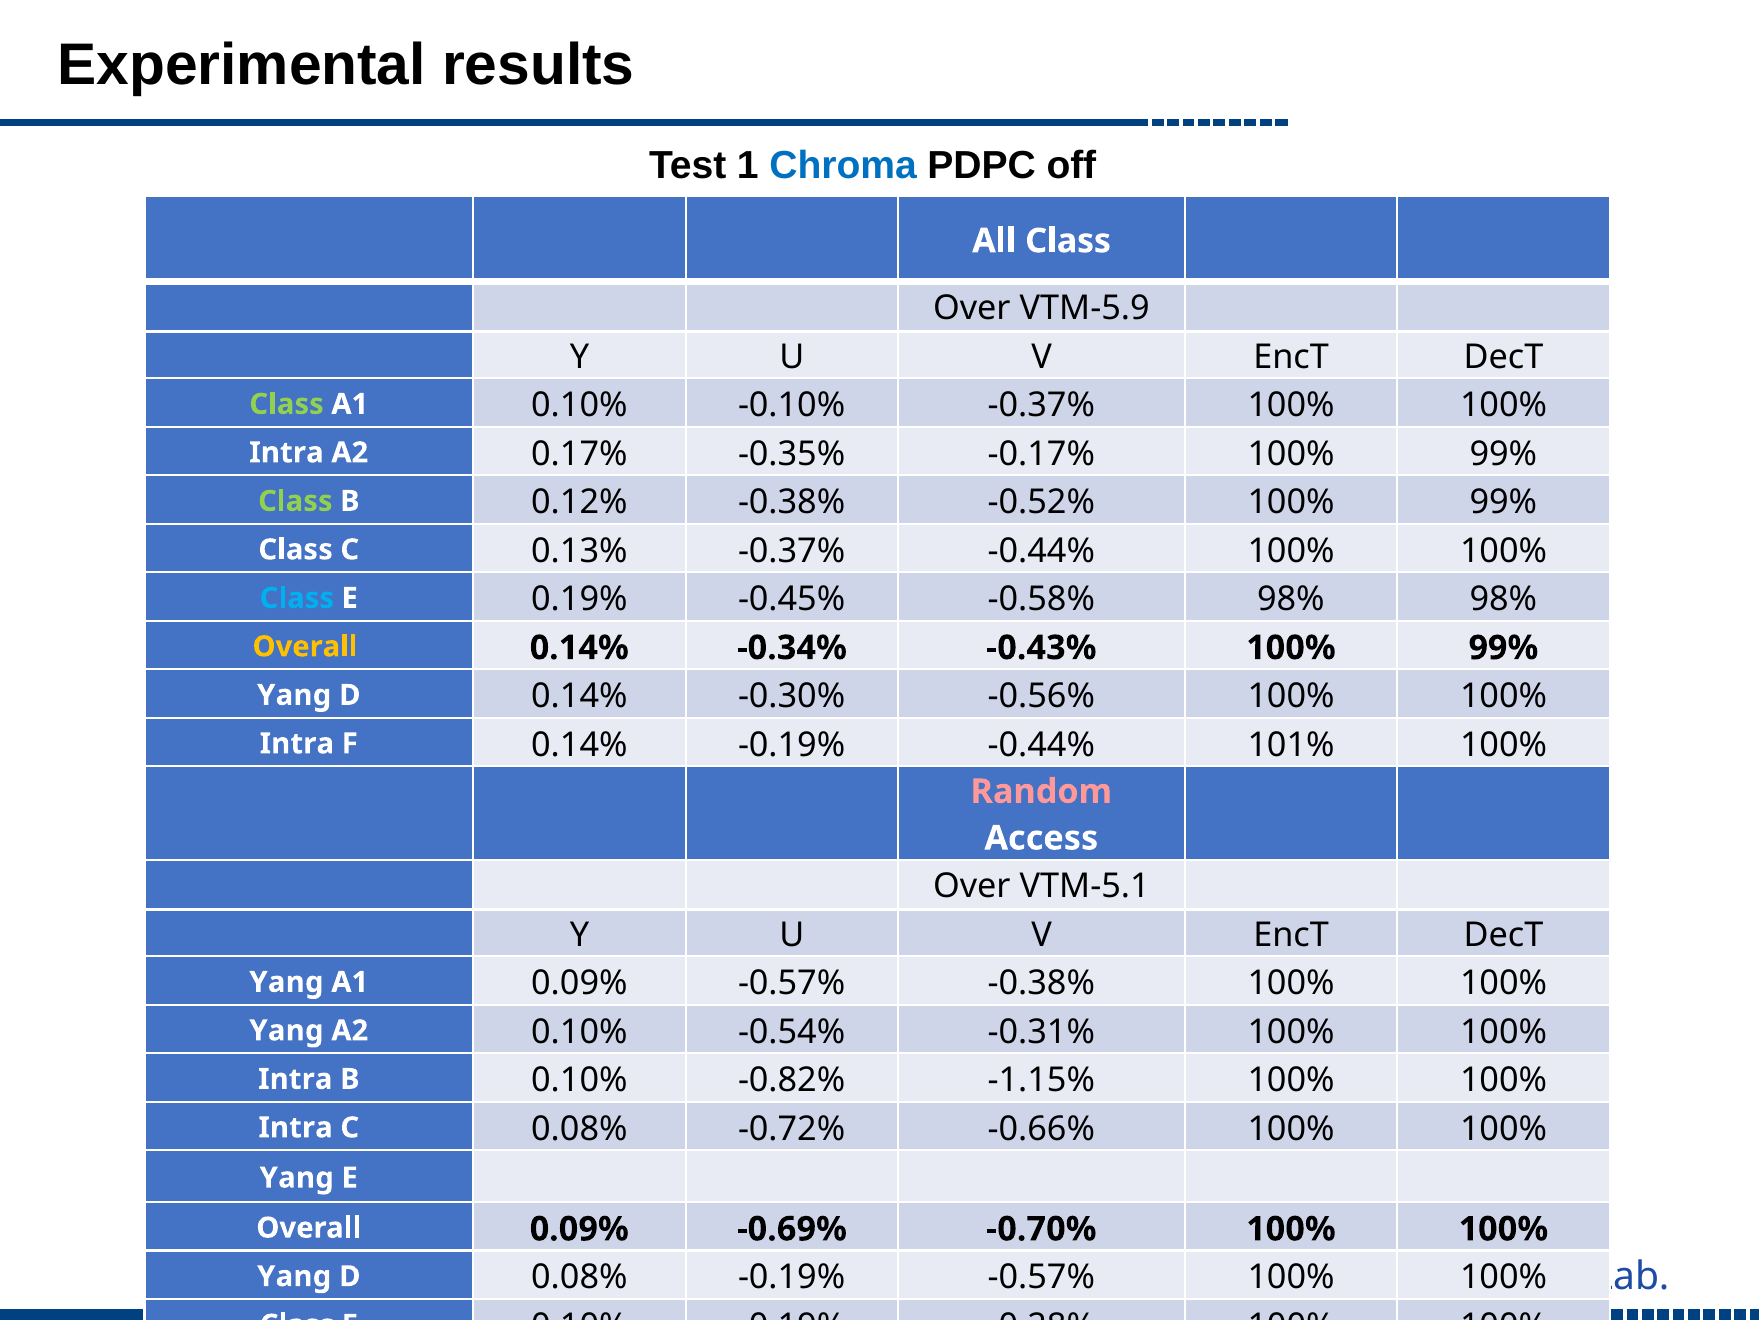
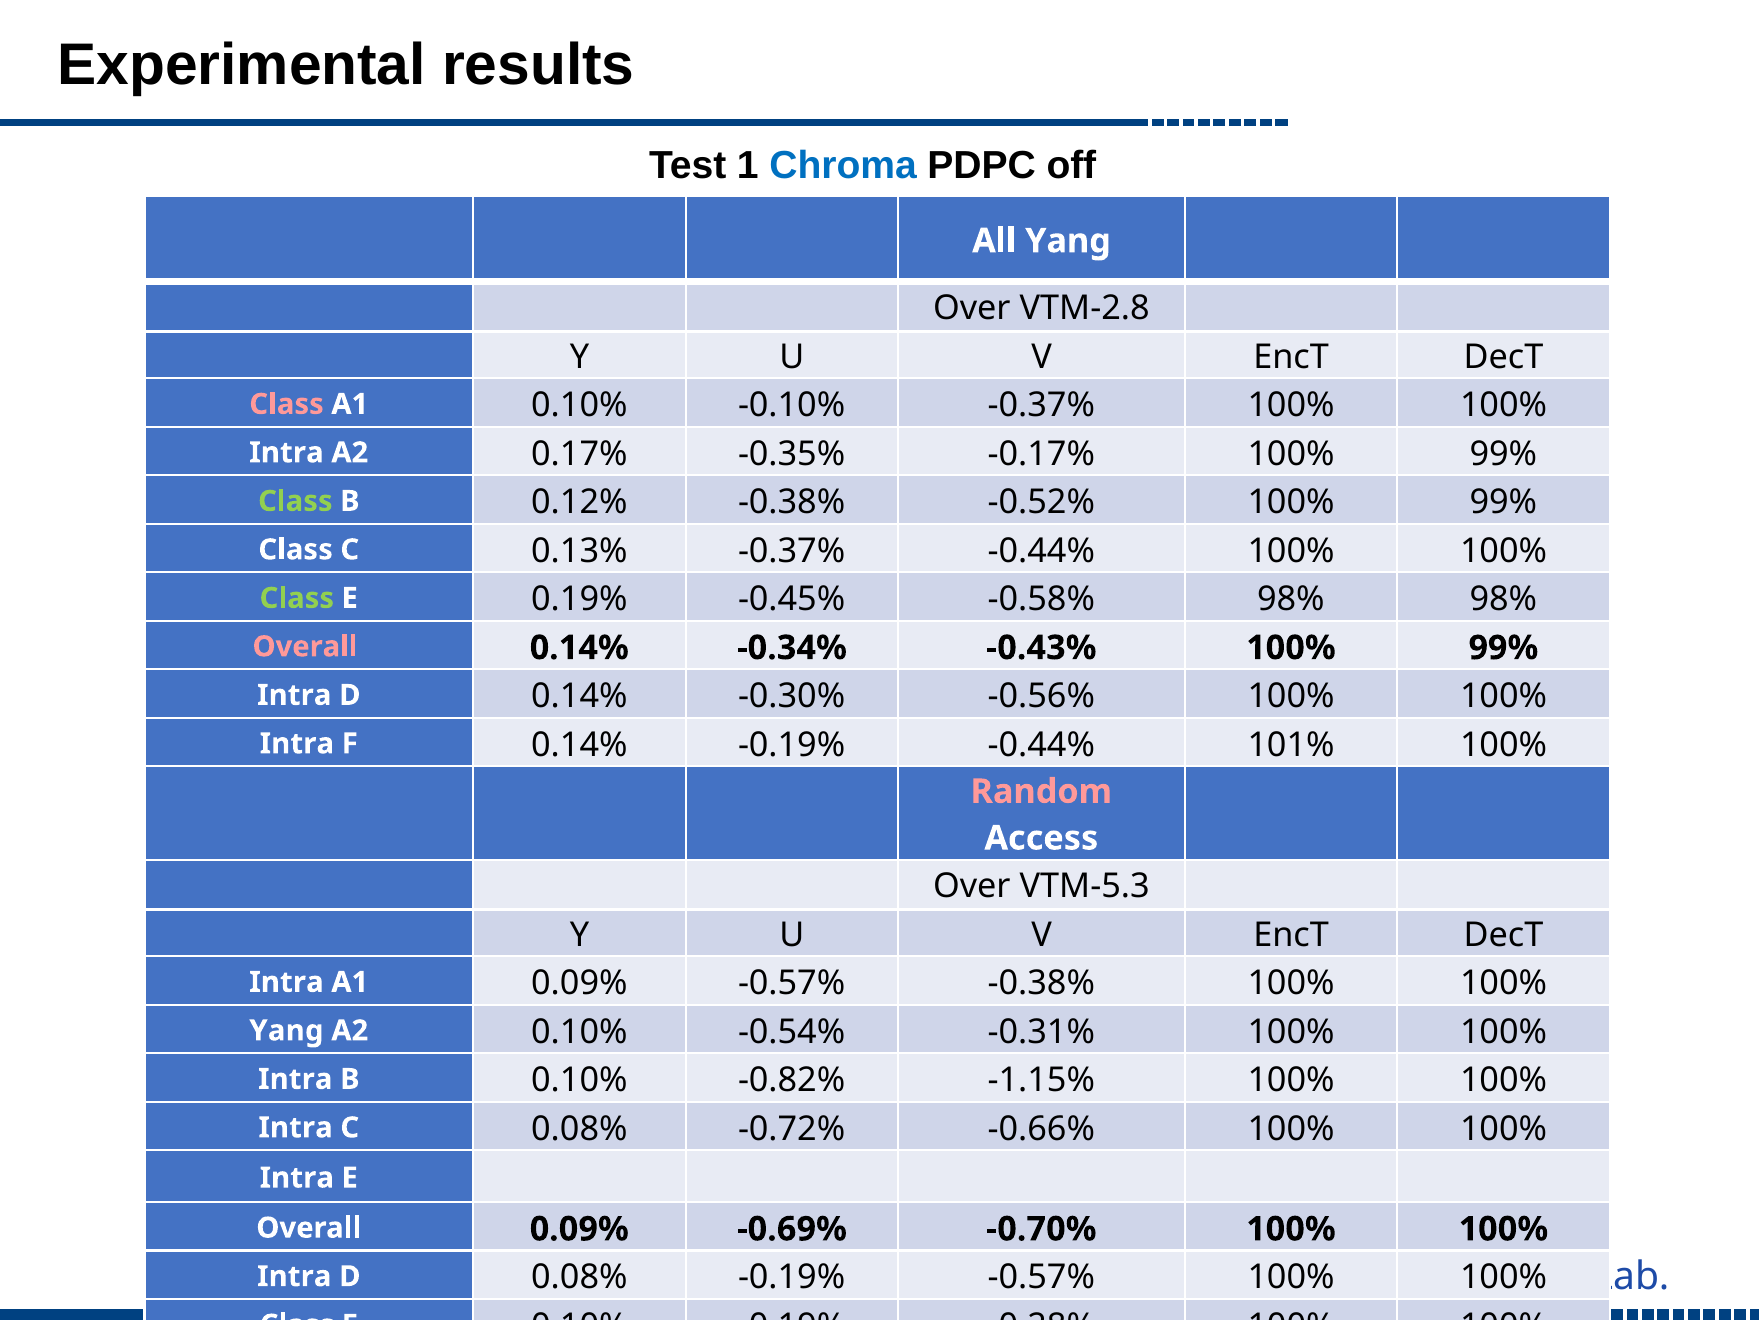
All Class: Class -> Yang
VTM-5.9: VTM-5.9 -> VTM-2.8
Class at (287, 404) colour: light green -> pink
Class at (297, 598) colour: light blue -> light green
Overall at (305, 647) colour: yellow -> pink
Yang at (294, 695): Yang -> Intra
VTM-5.1: VTM-5.1 -> VTM-5.3
Yang at (286, 982): Yang -> Intra
Yang at (297, 1178): Yang -> Intra
Yang at (294, 1277): Yang -> Intra
